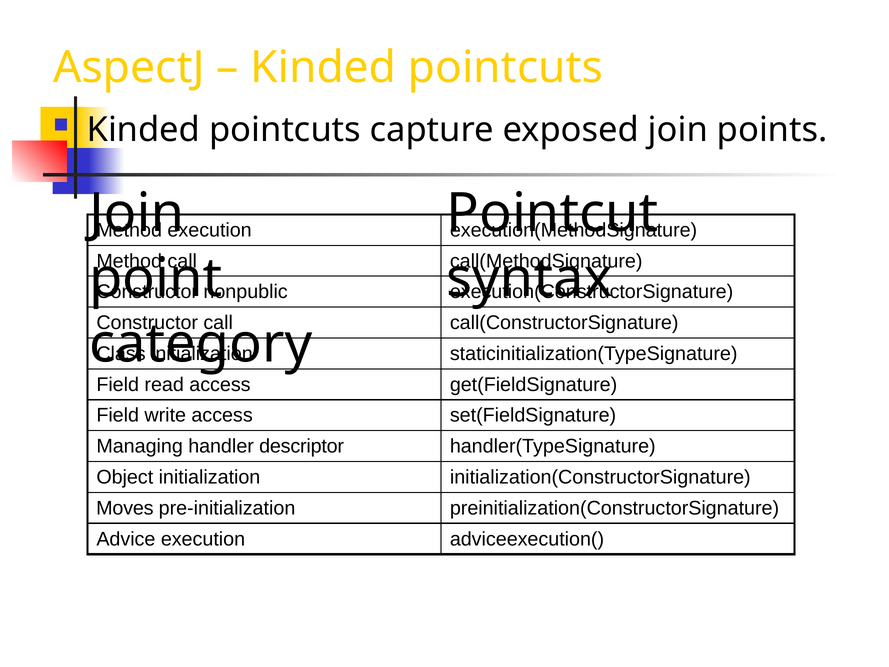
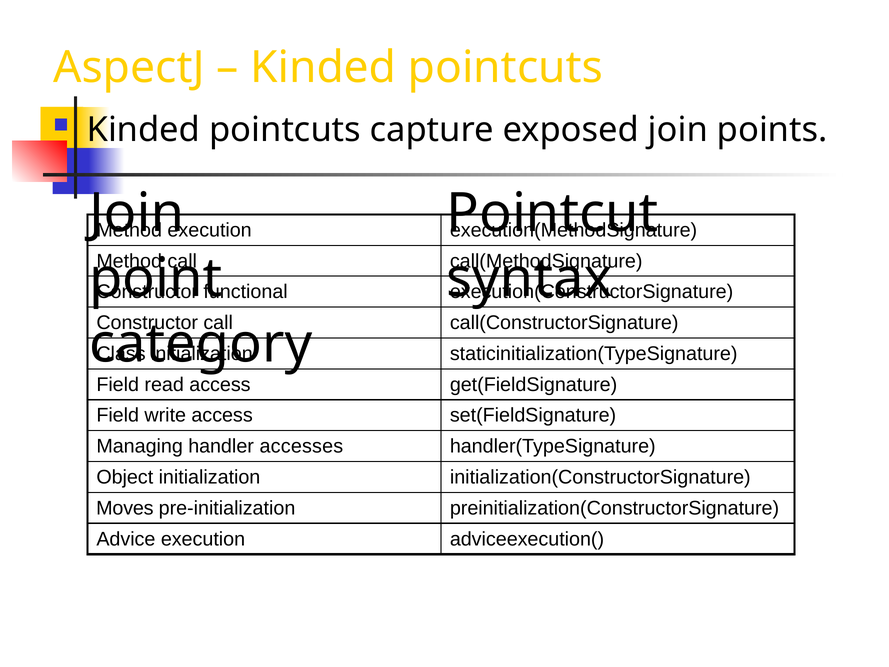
nonpublic: nonpublic -> functional
descriptor: descriptor -> accesses
